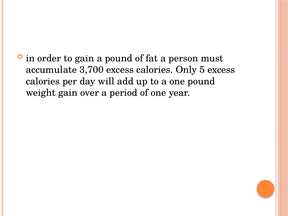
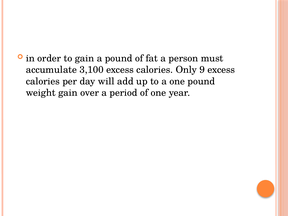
3,700: 3,700 -> 3,100
5: 5 -> 9
